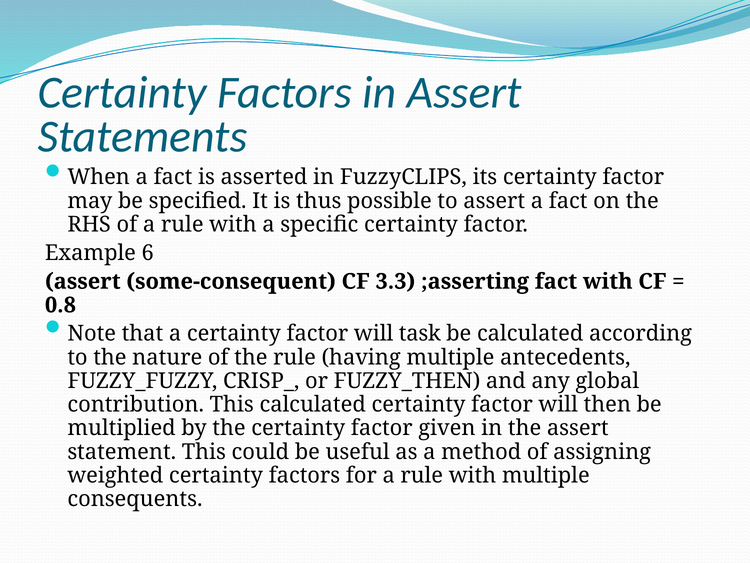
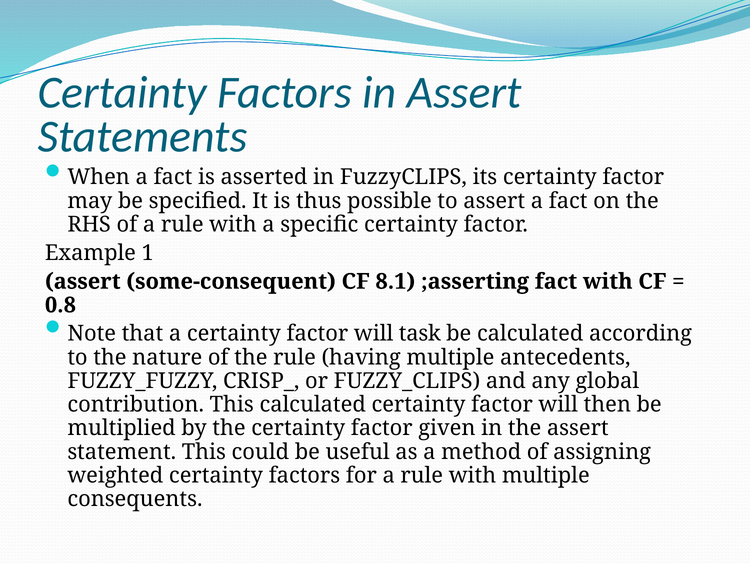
6: 6 -> 1
3.3: 3.3 -> 8.1
FUZZY_THEN: FUZZY_THEN -> FUZZY_CLIPS
